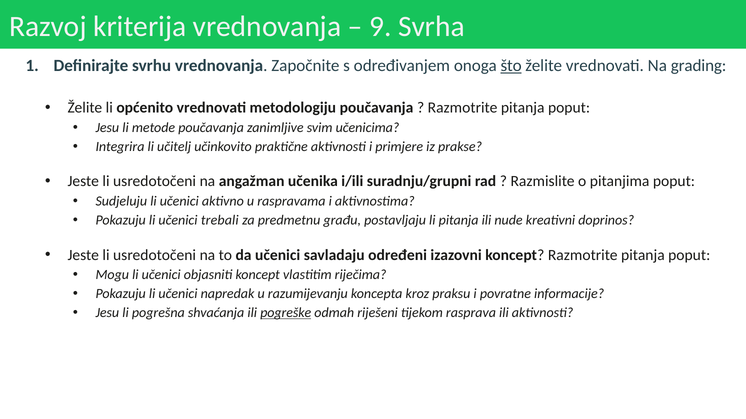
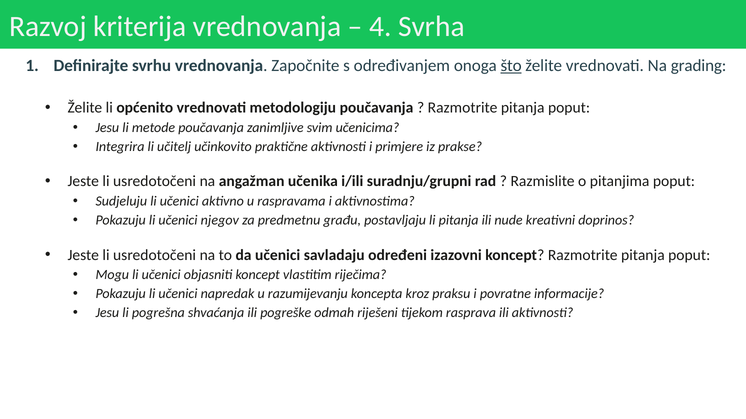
9: 9 -> 4
trebali: trebali -> njegov
pogreške underline: present -> none
